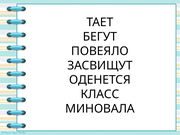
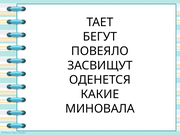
КЛАСС: КЛАСС -> КАКИЕ
